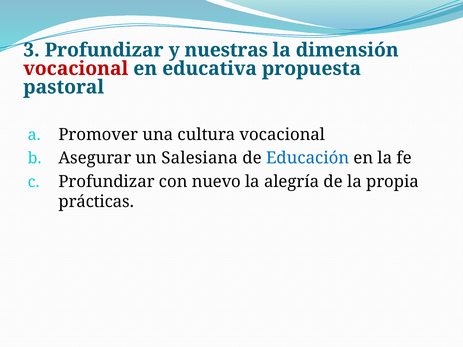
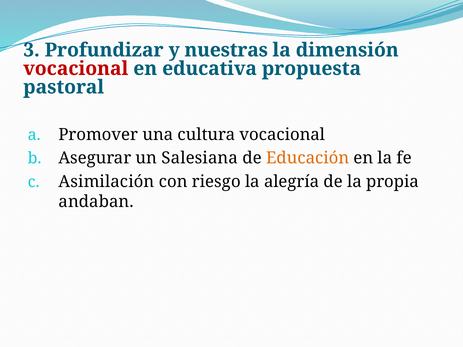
Educación colour: blue -> orange
Profundizar at (107, 182): Profundizar -> Asimilación
nuevo: nuevo -> riesgo
prácticas: prácticas -> andaban
